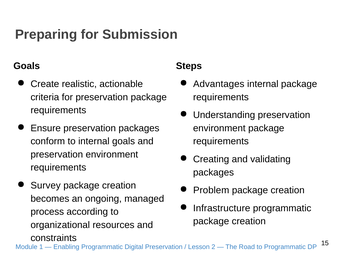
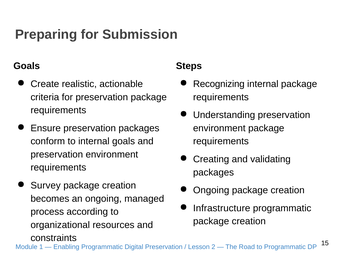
Advantages: Advantages -> Recognizing
Problem at (211, 190): Problem -> Ongoing
